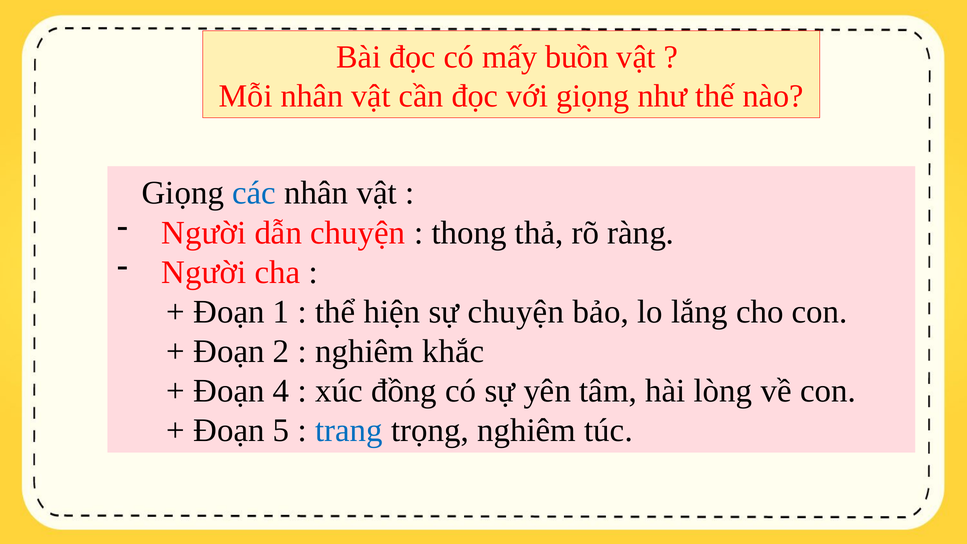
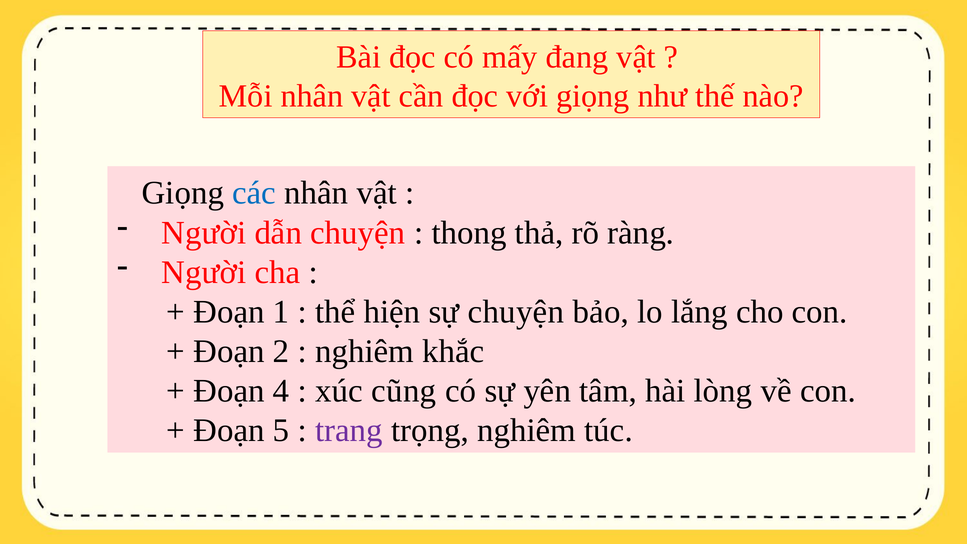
buồn: buồn -> đang
đồng: đồng -> cũng
trang colour: blue -> purple
